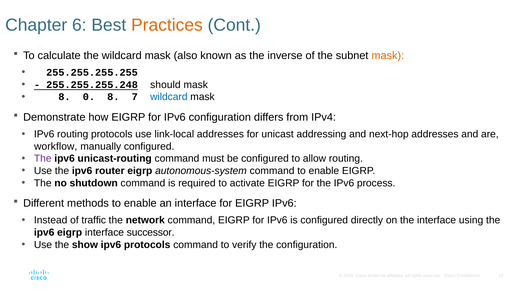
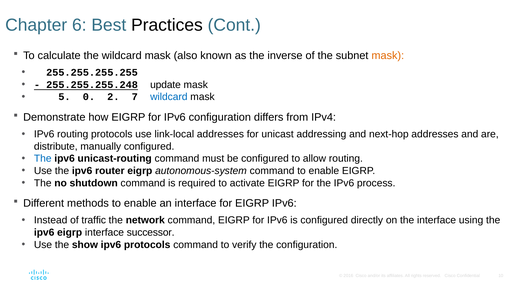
Practices colour: orange -> black
should: should -> update
8 at (64, 97): 8 -> 5
0 8: 8 -> 2
workflow: workflow -> distribute
The at (43, 159) colour: purple -> blue
